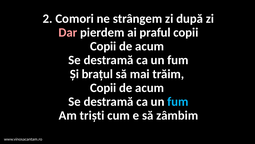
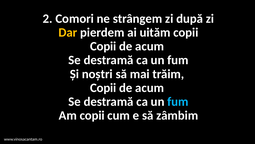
Dar colour: pink -> yellow
praful: praful -> uităm
brațul: brațul -> noștri
Am triști: triști -> copii
